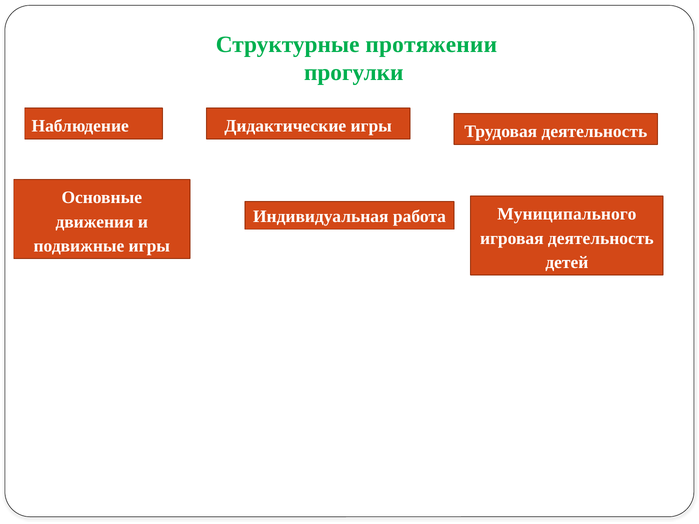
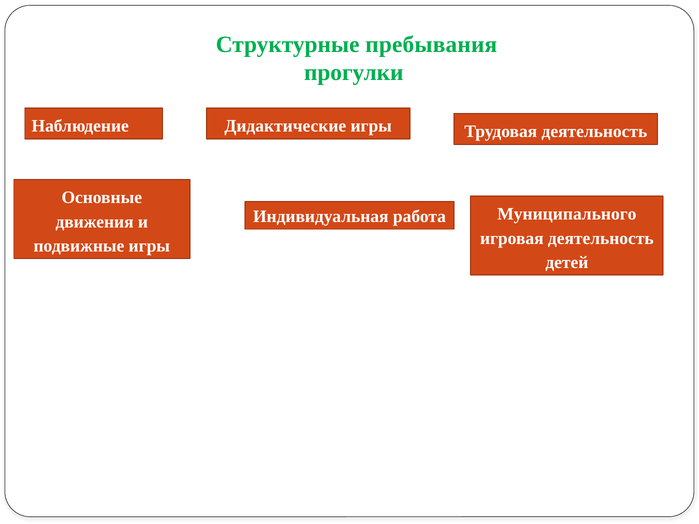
протяжении: протяжении -> пребывания
